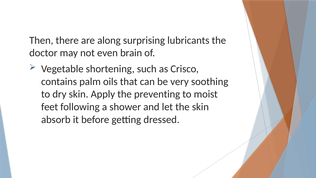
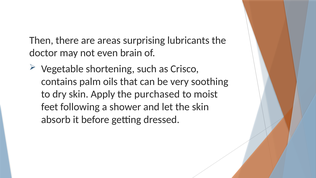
along: along -> areas
preventing: preventing -> purchased
